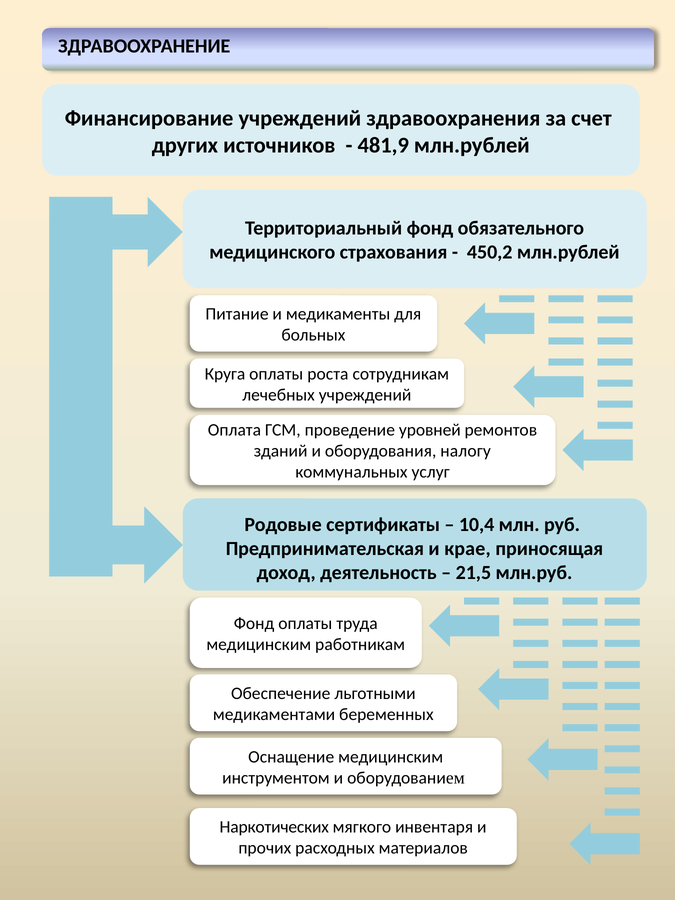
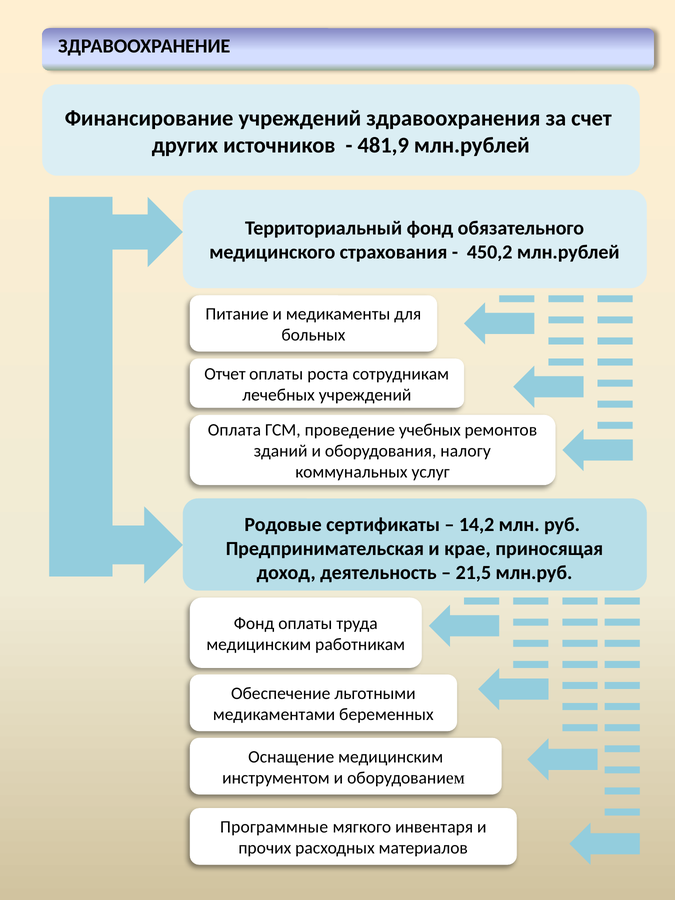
Круга: Круга -> Отчет
уровней: уровней -> учебных
10,4: 10,4 -> 14,2
Наркотических: Наркотических -> Программные
